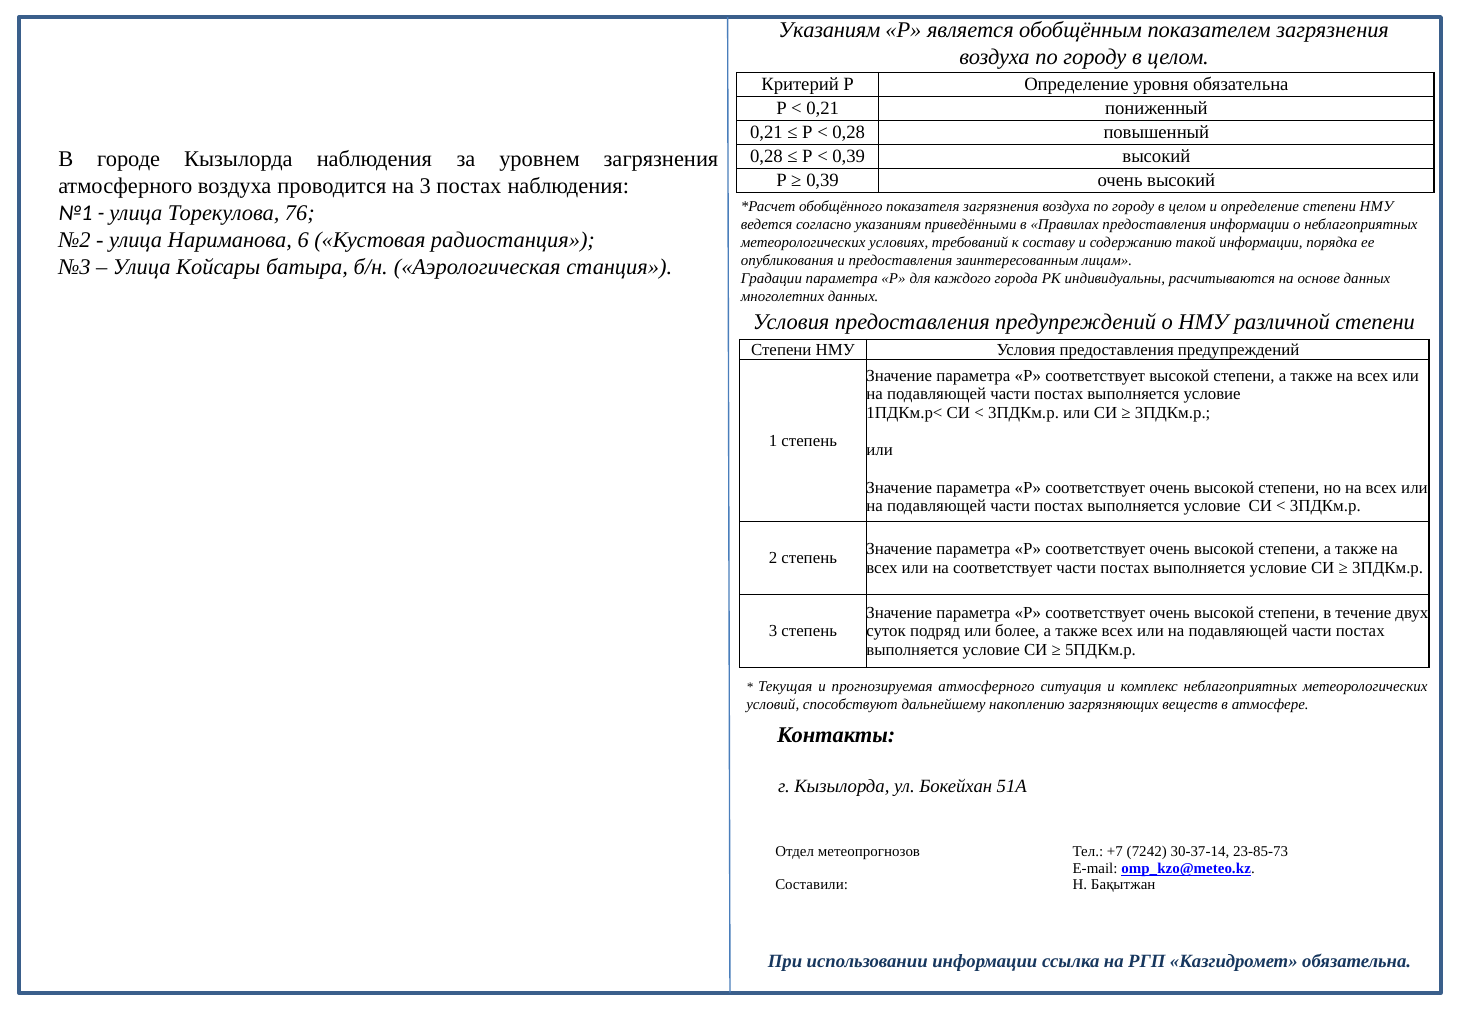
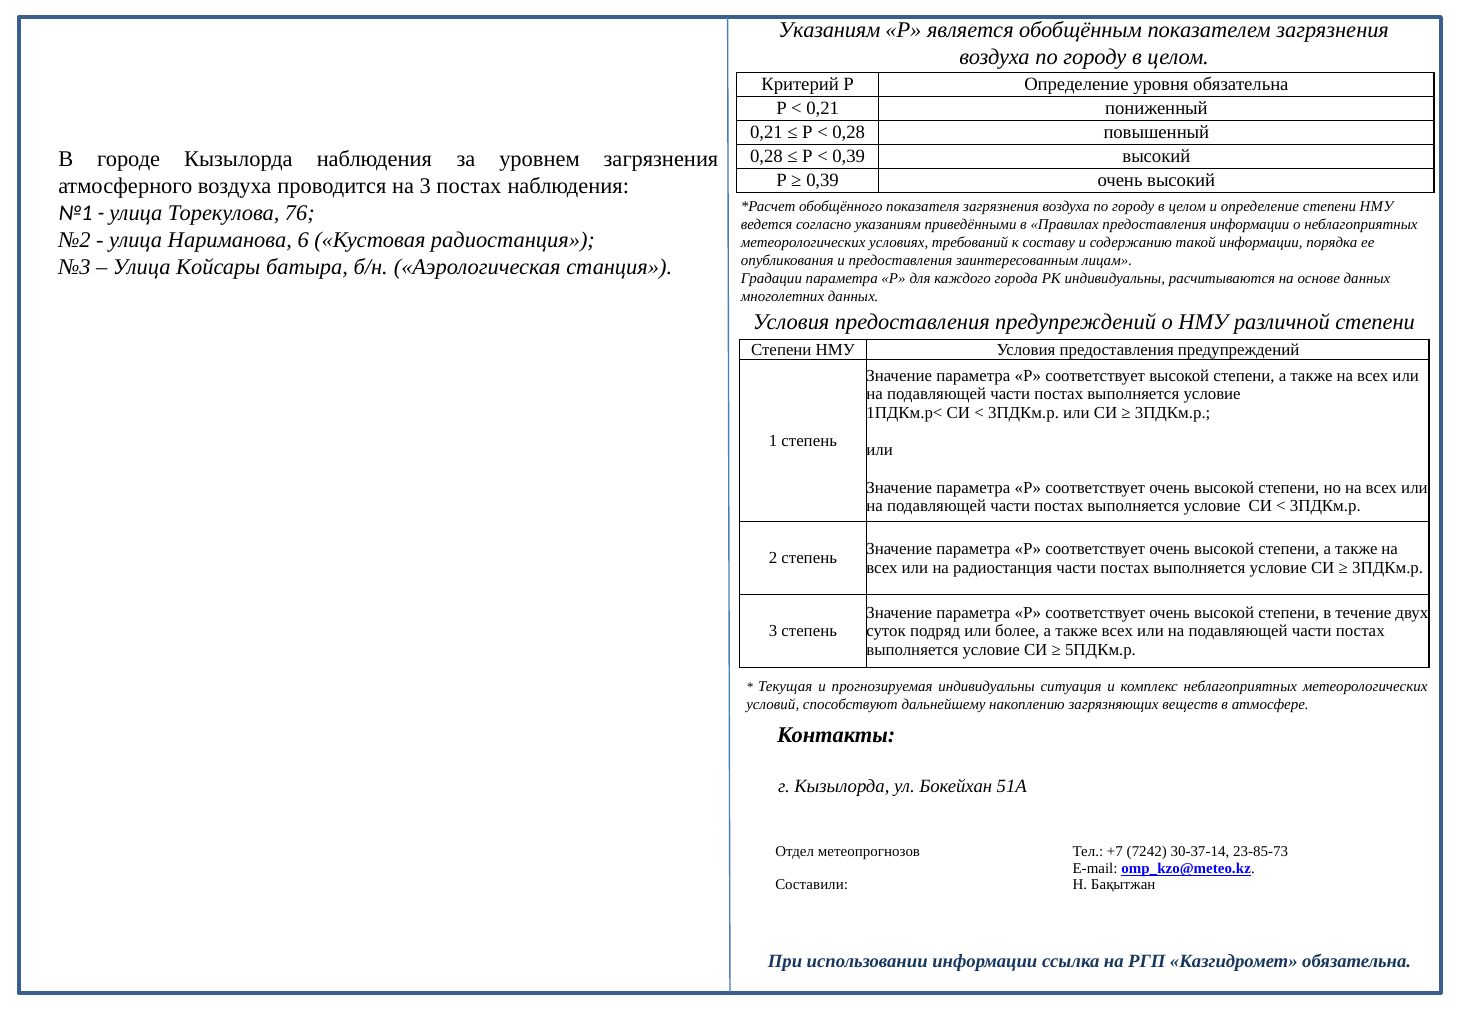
на соответствует: соответствует -> радиостанция
прогнозируемая атмосферного: атмосферного -> индивидуальны
